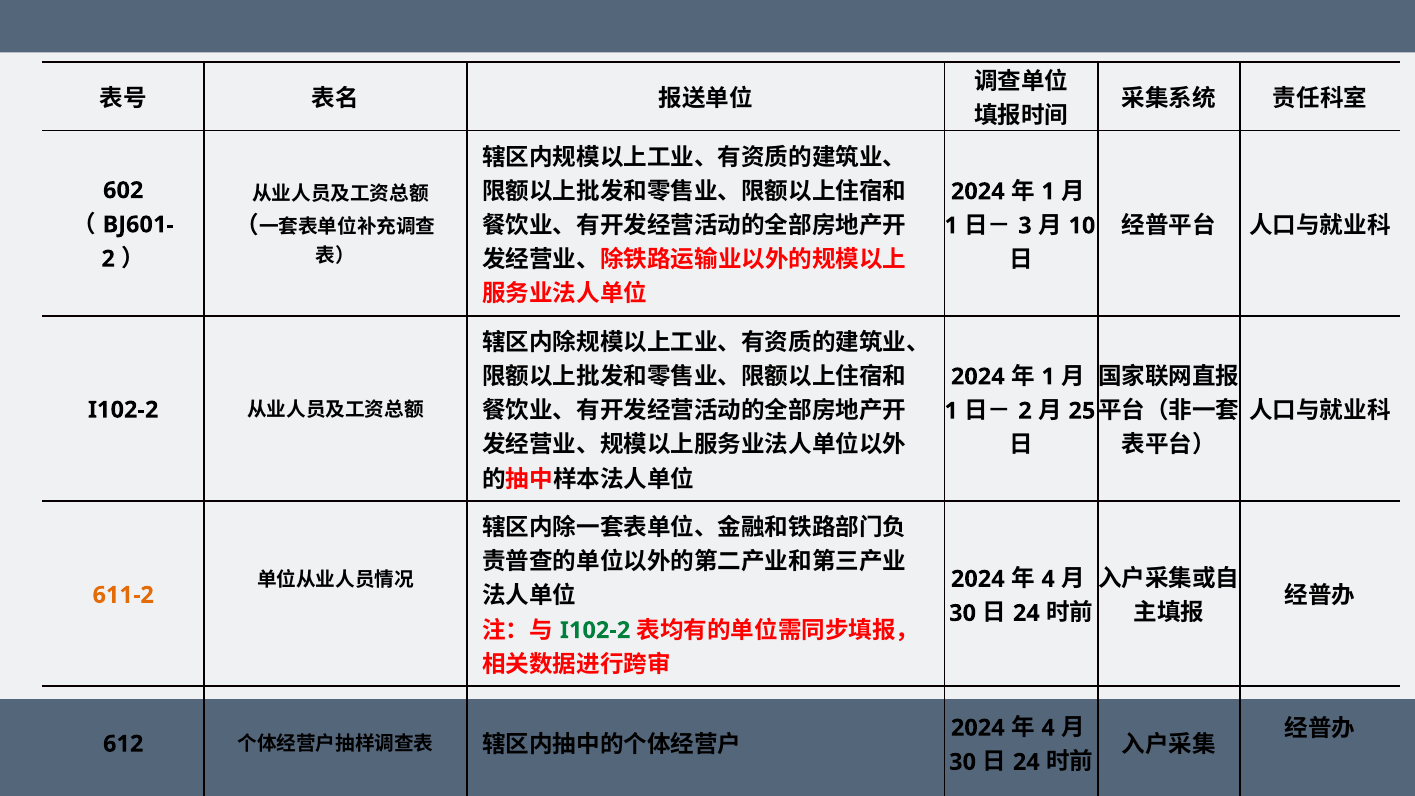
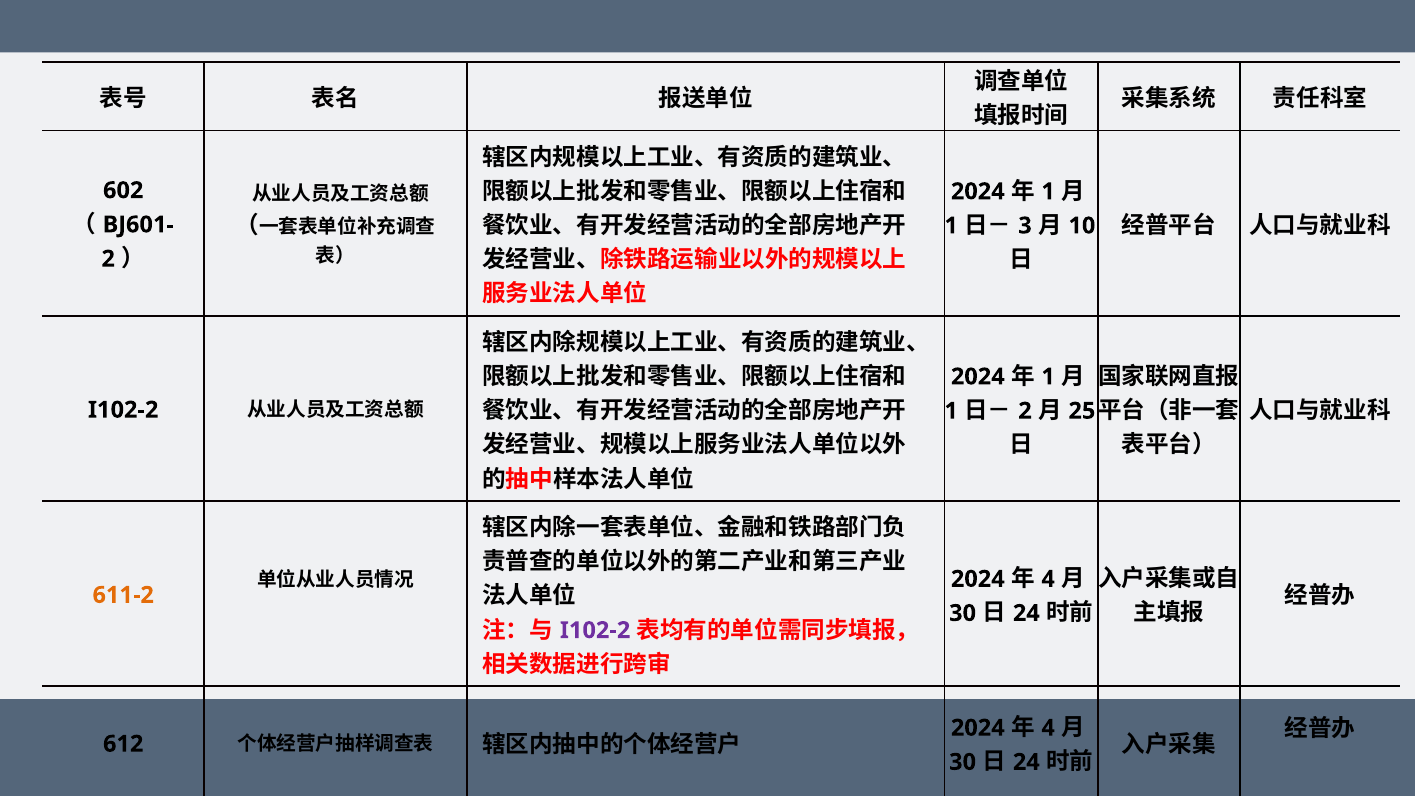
I102-2 at (595, 630) colour: green -> purple
